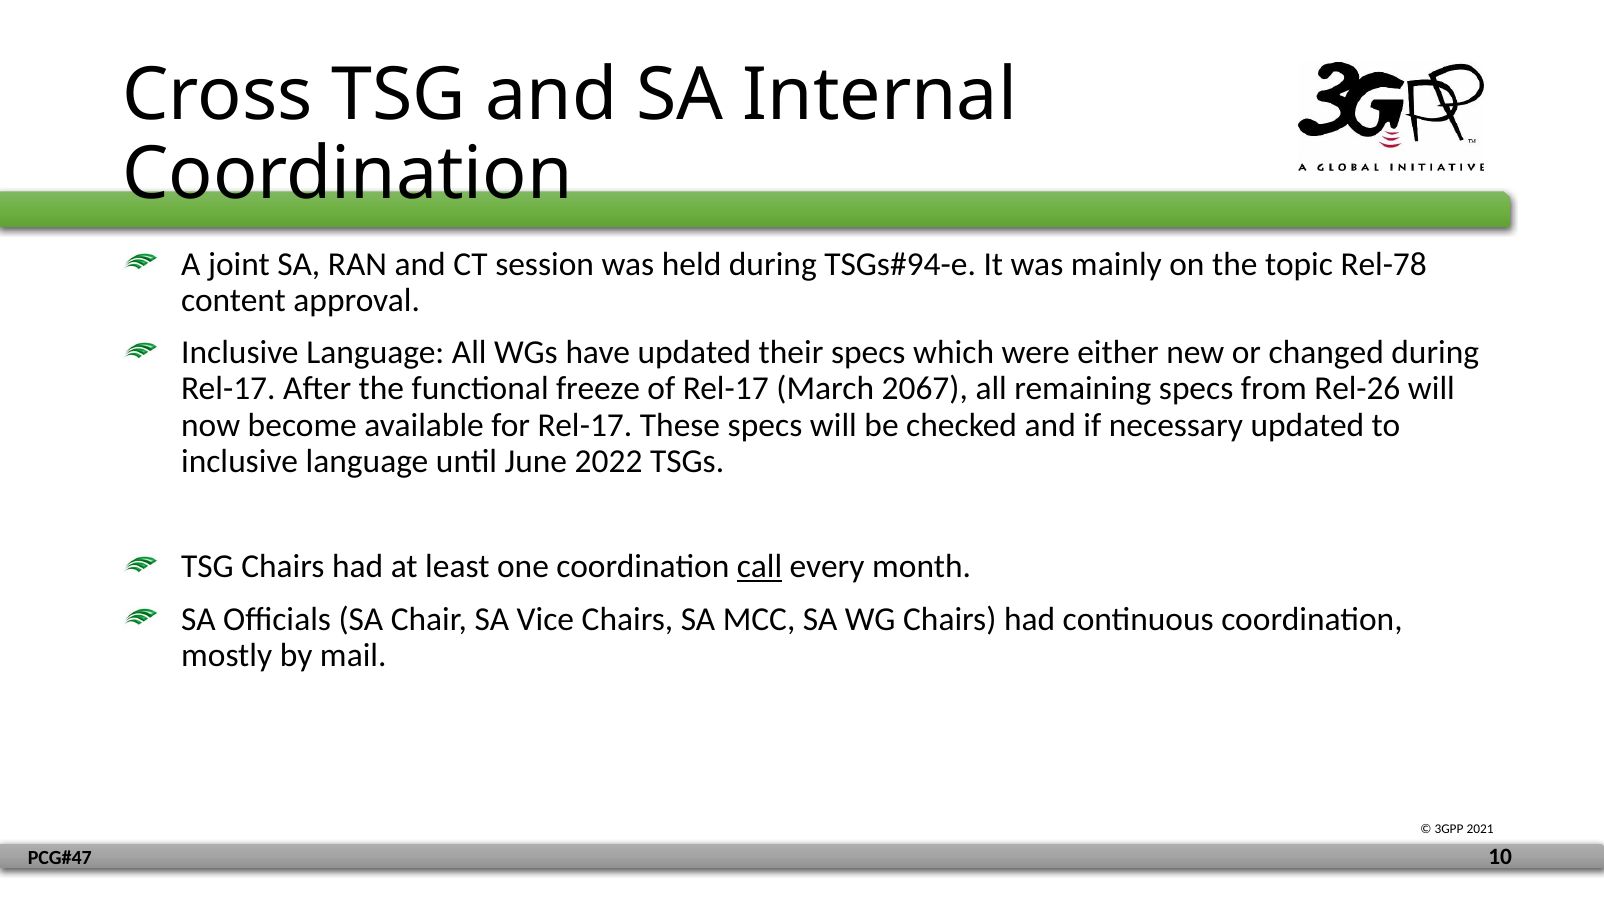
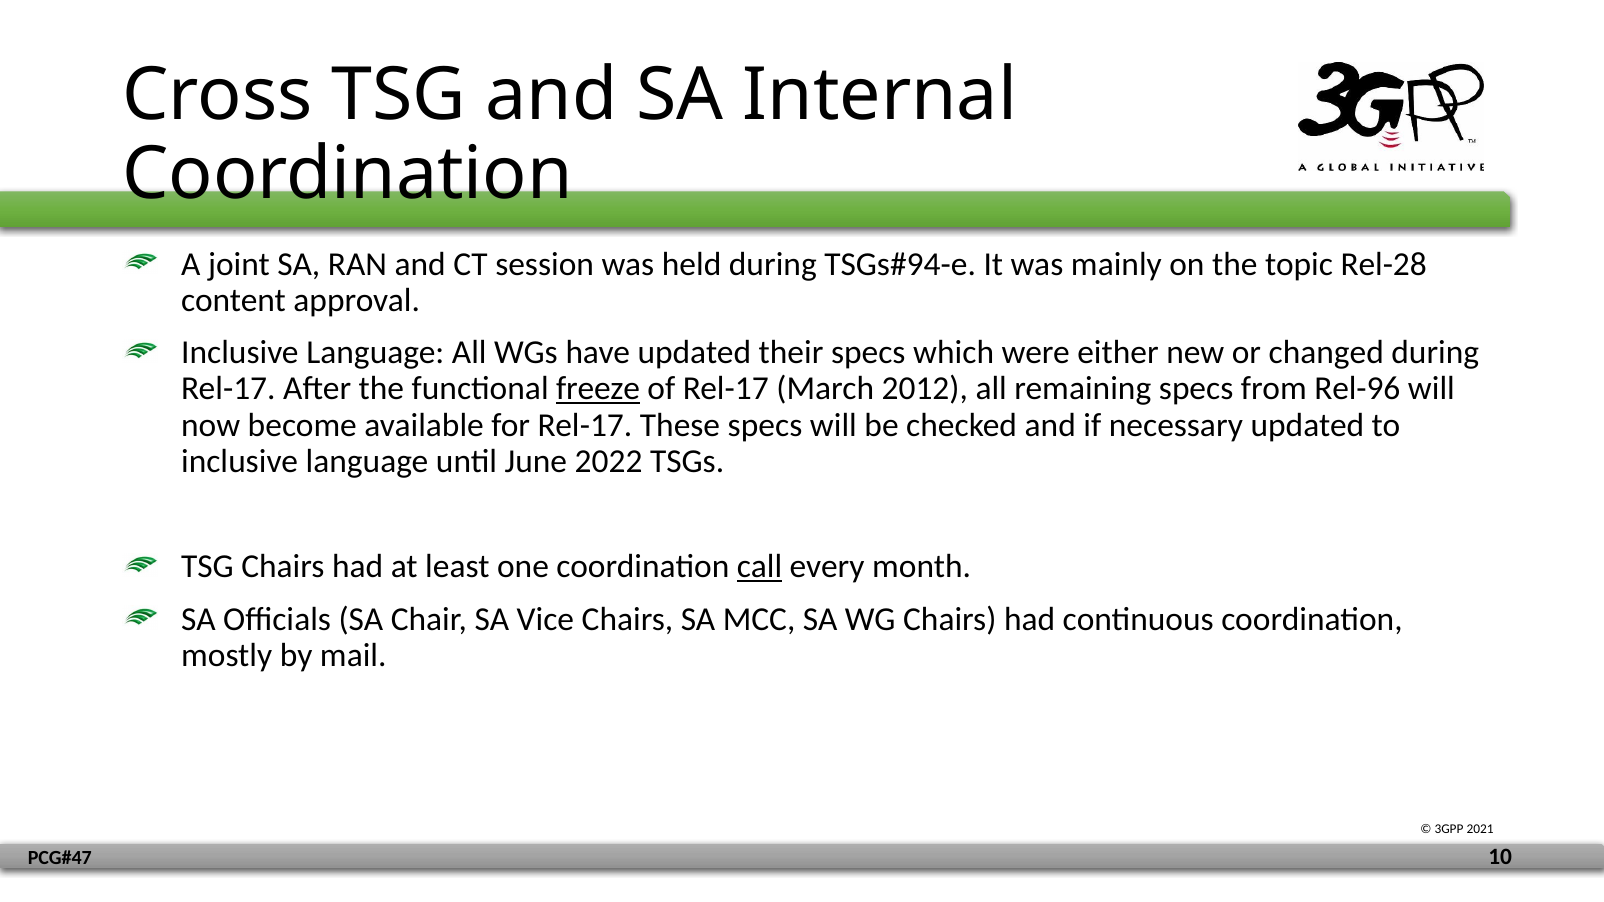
Rel-78: Rel-78 -> Rel-28
freeze underline: none -> present
2067: 2067 -> 2012
Rel-26: Rel-26 -> Rel-96
